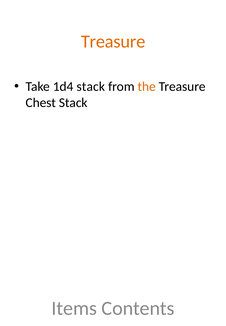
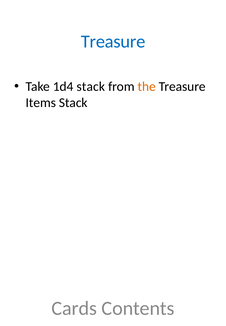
Treasure at (113, 42) colour: orange -> blue
Chest: Chest -> Items
Items: Items -> Cards
